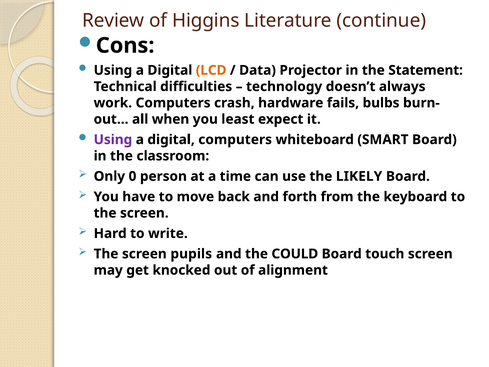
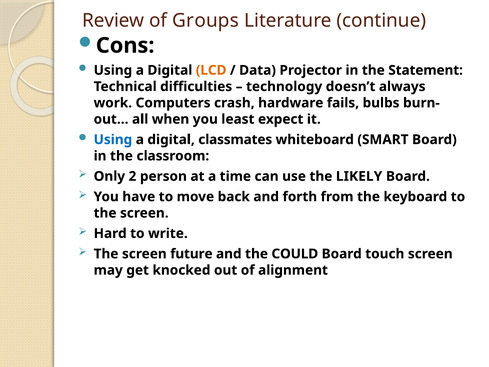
Higgins: Higgins -> Groups
Using at (113, 140) colour: purple -> blue
digital computers: computers -> classmates
0: 0 -> 2
pupils: pupils -> future
